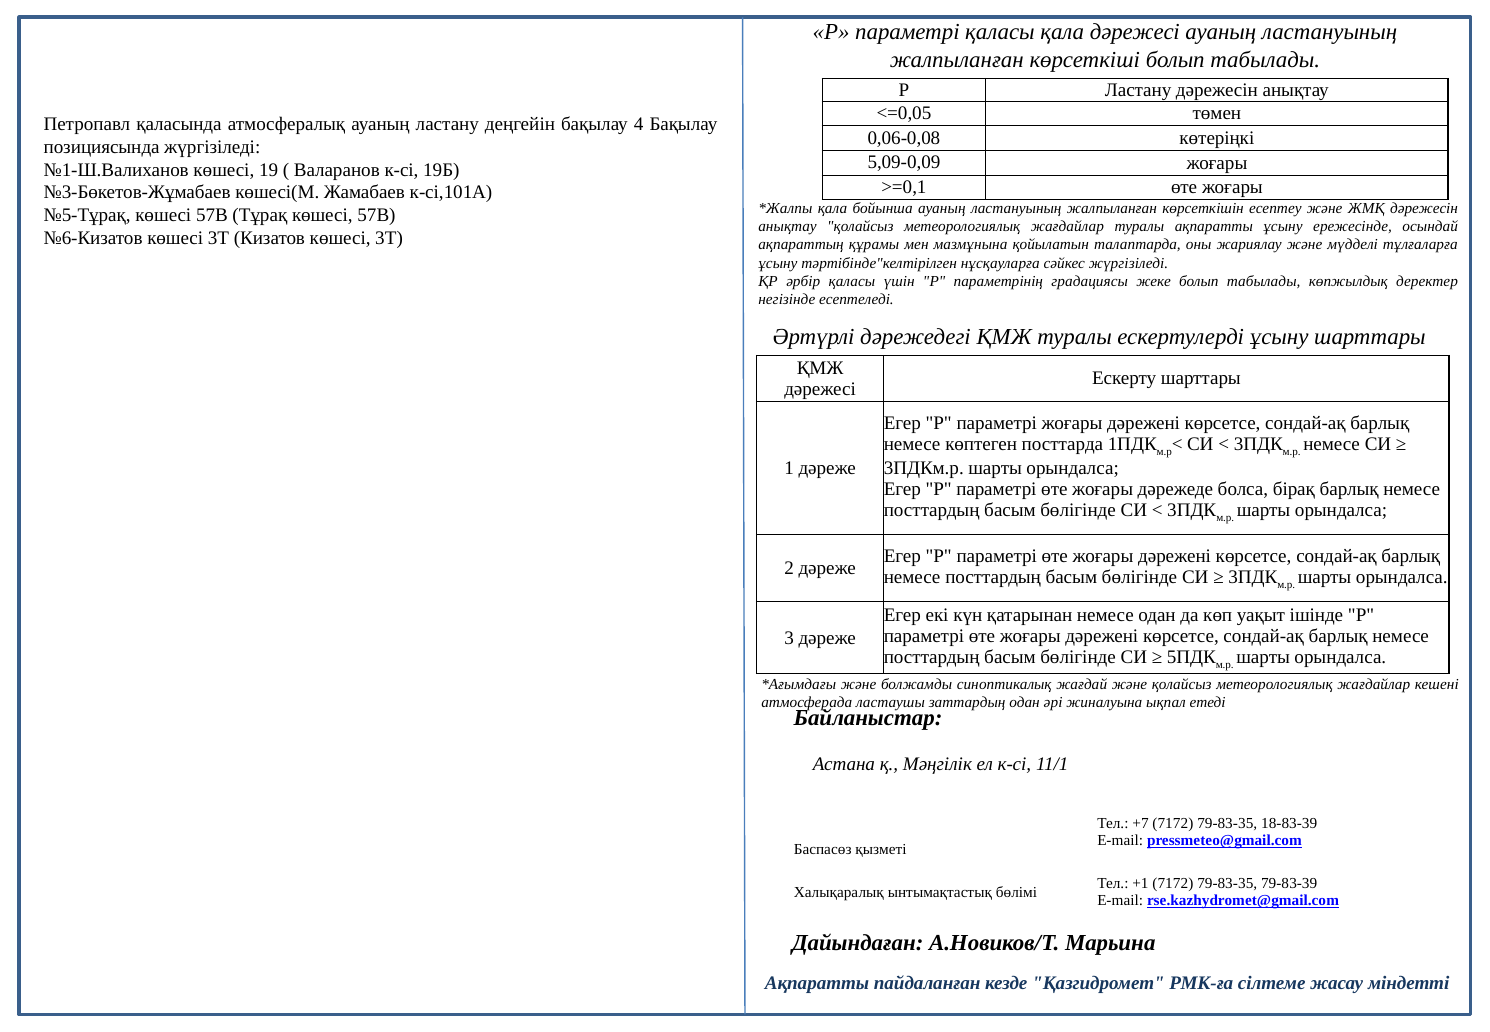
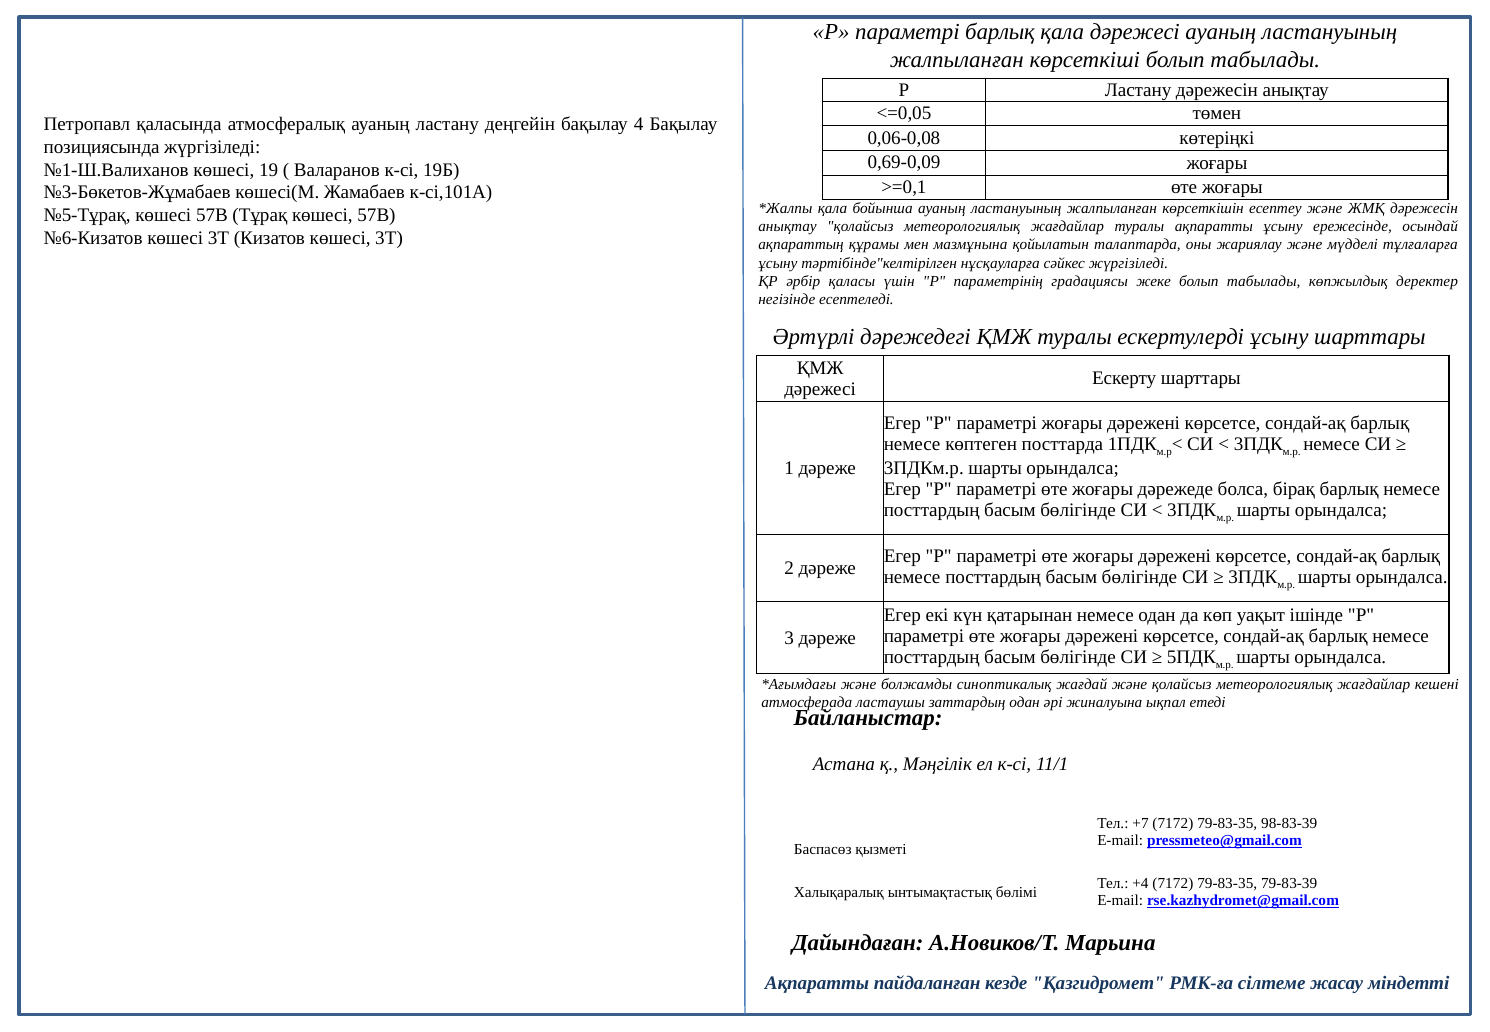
параметрі қаласы: қаласы -> барлық
5,09-0,09: 5,09-0,09 -> 0,69-0,09
18-83-39: 18-83-39 -> 98-83-39
+1: +1 -> +4
